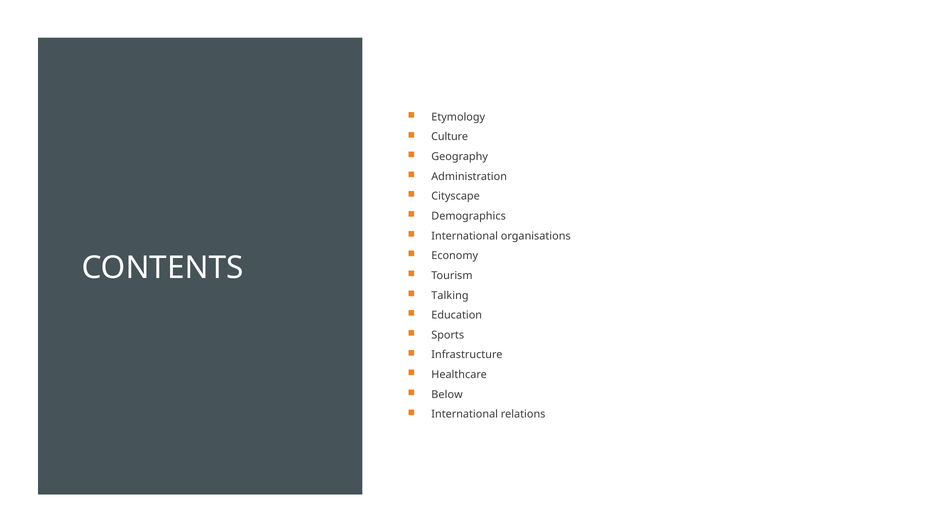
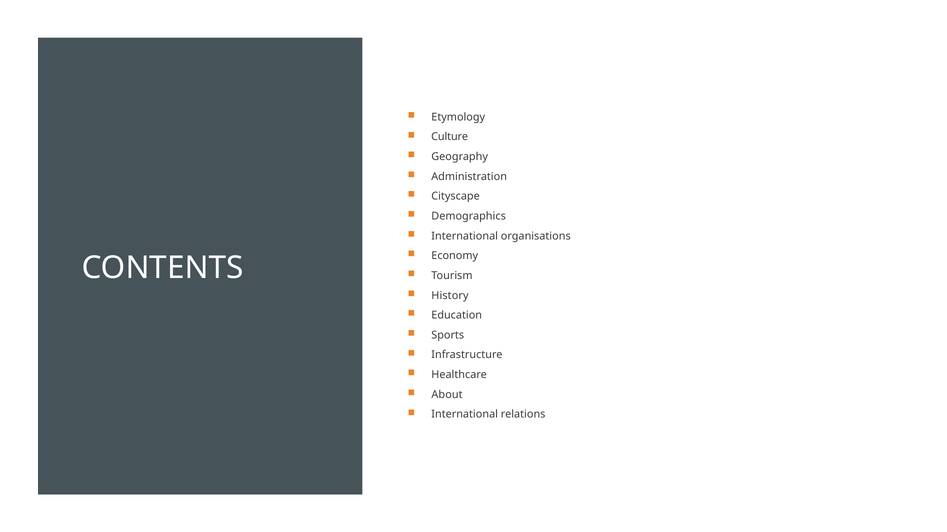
Talking: Talking -> History
Below: Below -> About
